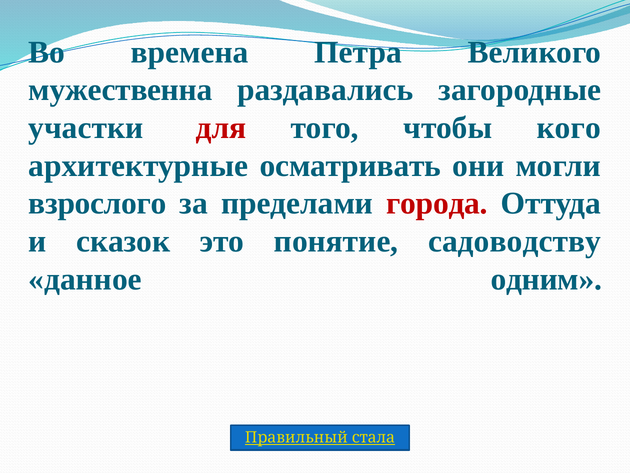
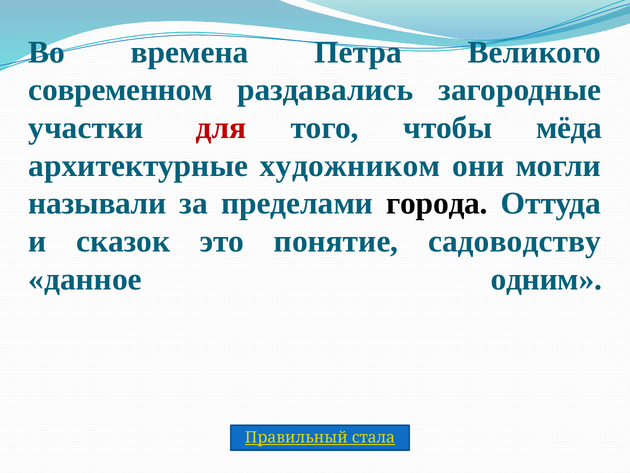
мужественна: мужественна -> современном
кого: кого -> мёда
осматривать: осматривать -> художником
взрослого: взрослого -> называли
города colour: red -> black
